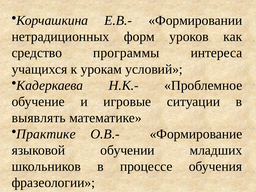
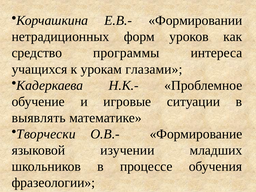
условий: условий -> глазами
Практике: Практике -> Творчески
обучении: обучении -> изучении
